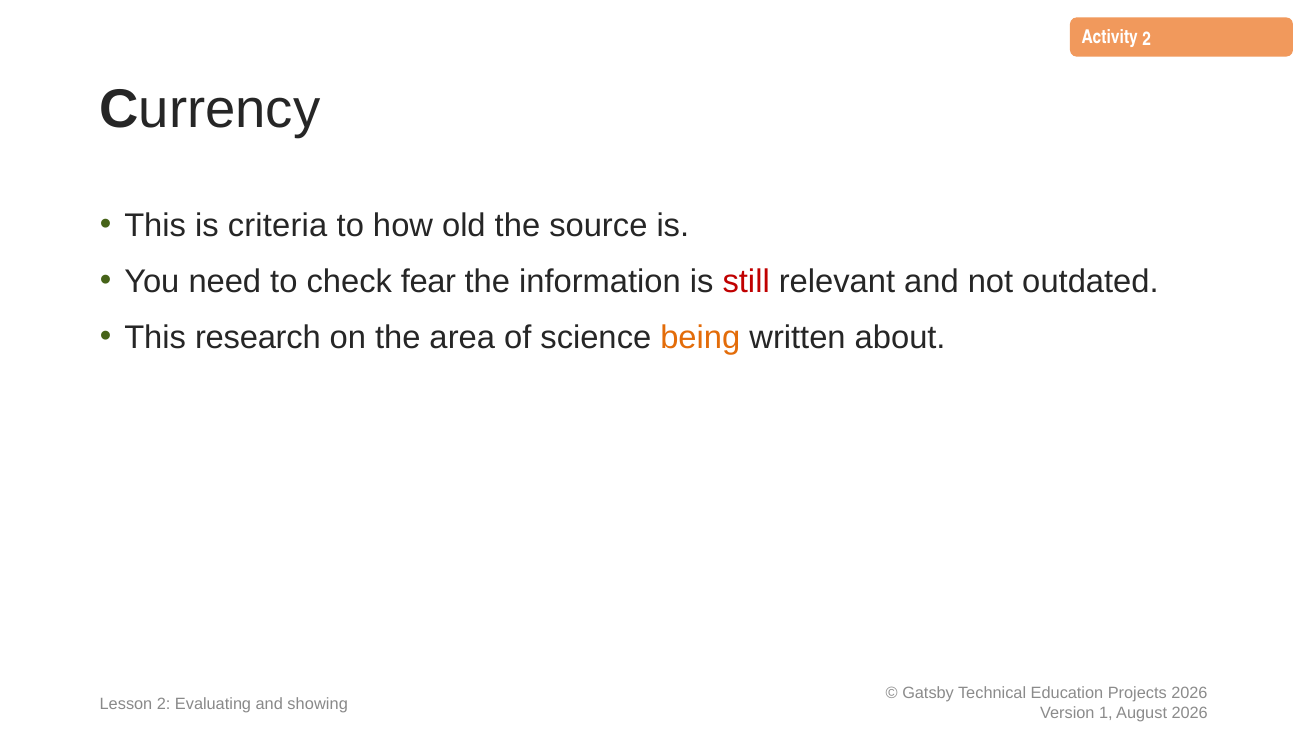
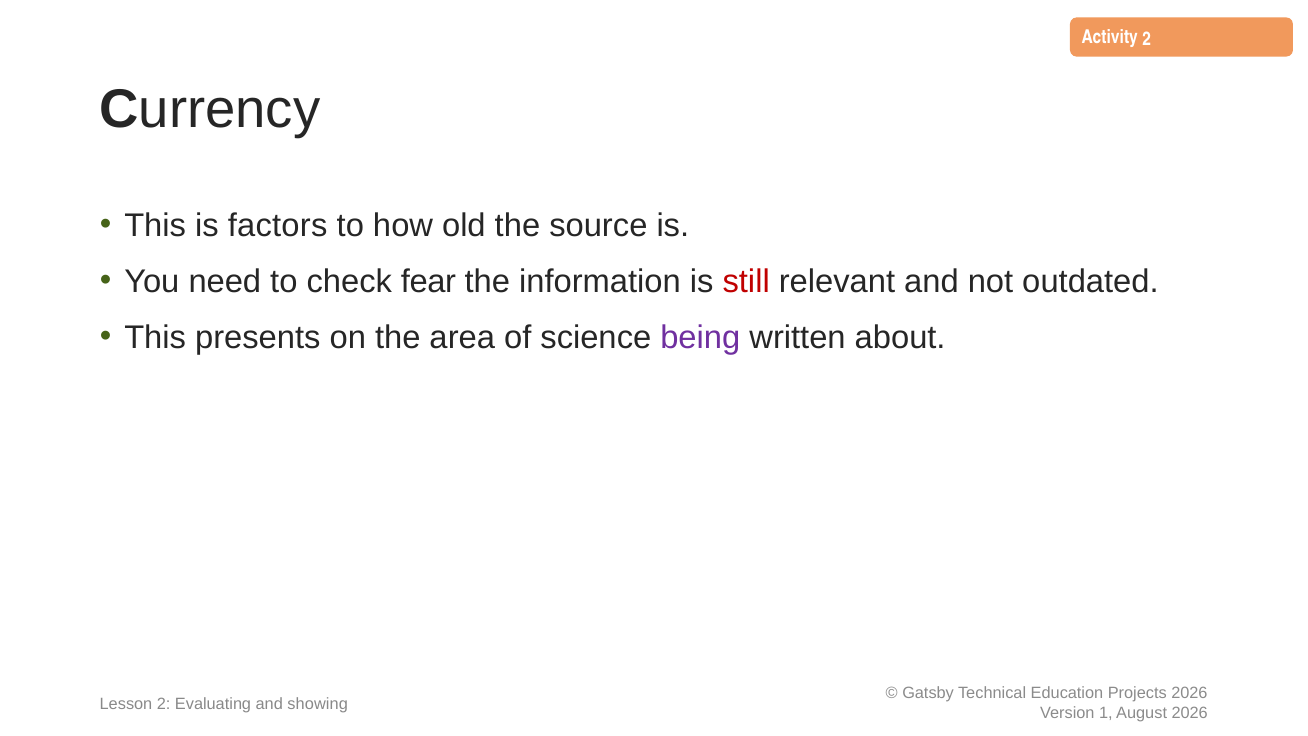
criteria: criteria -> factors
research: research -> presents
being colour: orange -> purple
